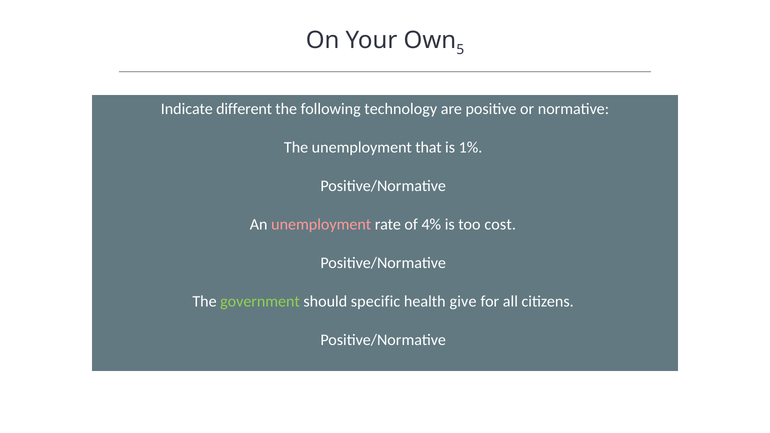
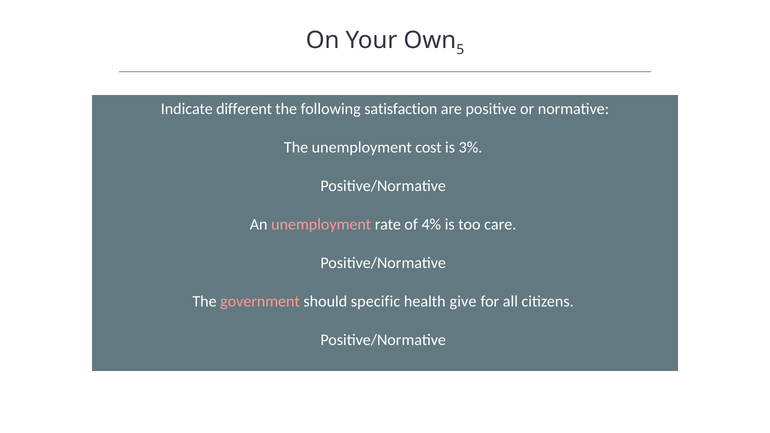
technology: technology -> satisfaction
that: that -> cost
1%: 1% -> 3%
cost: cost -> care
government colour: light green -> pink
